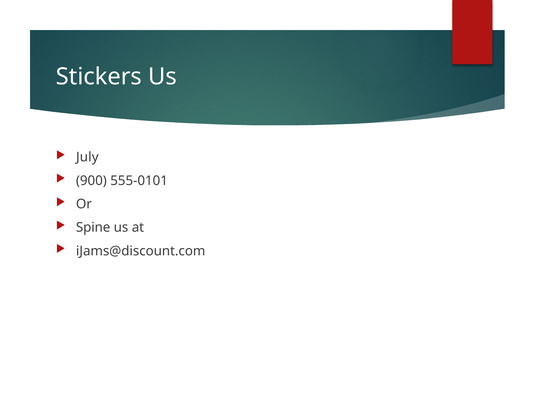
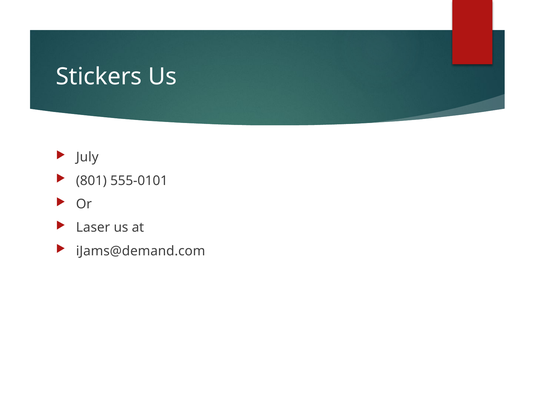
900: 900 -> 801
Spine: Spine -> Laser
iJams@discount.com: iJams@discount.com -> iJams@demand.com
